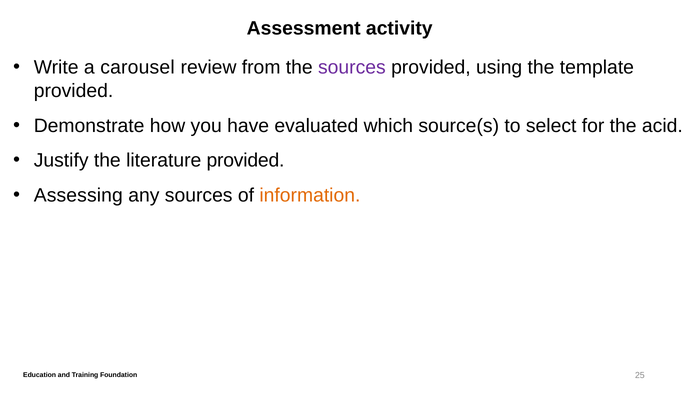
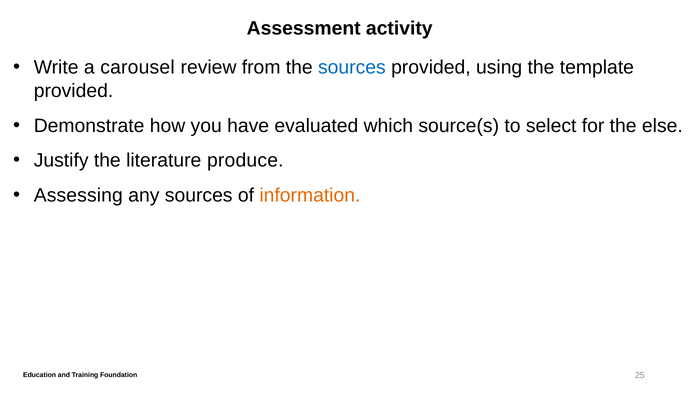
sources at (352, 67) colour: purple -> blue
acid: acid -> else
literature provided: provided -> produce
